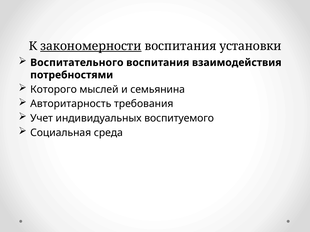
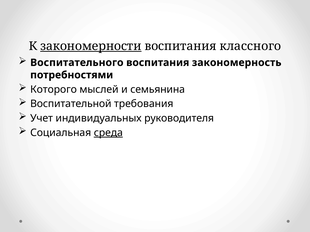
установки: установки -> классного
взаимодействия: взаимодействия -> закономерность
Авторитарность: Авторитарность -> Воспитательной
воспитуемого: воспитуемого -> руководителя
среда underline: none -> present
